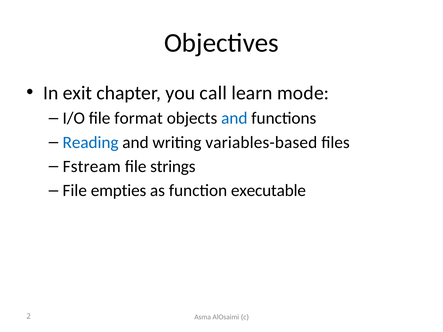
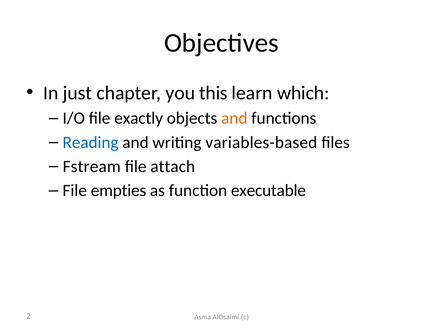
exit: exit -> just
call: call -> this
mode: mode -> which
format: format -> exactly
and at (234, 118) colour: blue -> orange
strings: strings -> attach
